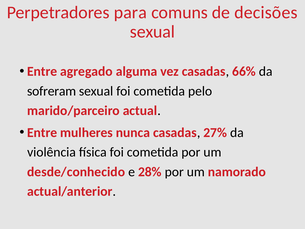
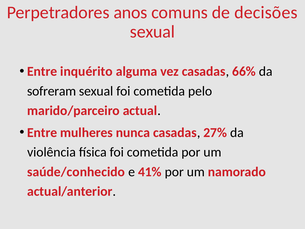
para: para -> anos
agregado: agregado -> inquérito
desde/conhecido: desde/conhecido -> saúde/conhecido
28%: 28% -> 41%
